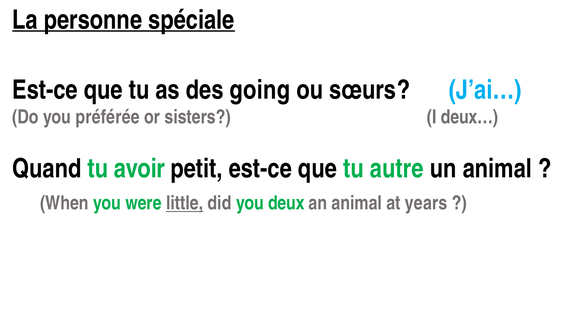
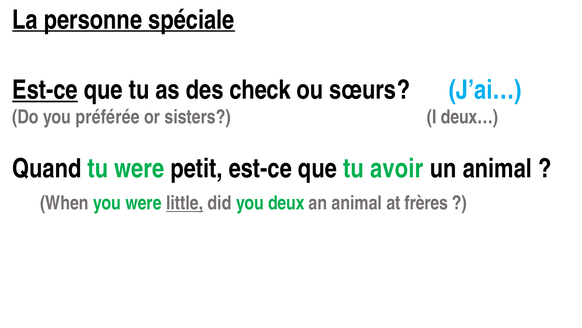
Est-ce at (45, 90) underline: none -> present
going: going -> check
tu avoir: avoir -> were
autre: autre -> avoir
years: years -> frères
